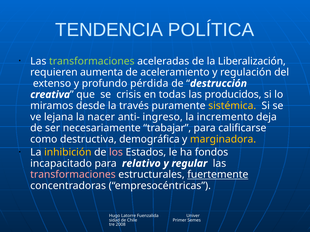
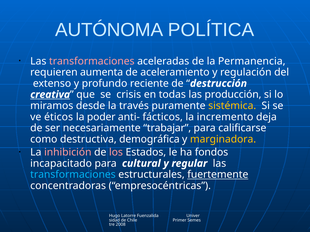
TENDENCIA: TENDENCIA -> AUTÓNOMA
transformaciones at (92, 61) colour: light green -> pink
Liberalización: Liberalización -> Permanencia
pérdida: pérdida -> reciente
creativa underline: none -> present
producidos: producidos -> producción
lejana: lejana -> éticos
nacer: nacer -> poder
ingreso: ingreso -> fácticos
inhibición colour: yellow -> pink
relativo: relativo -> cultural
transformaciones at (73, 175) colour: pink -> light blue
